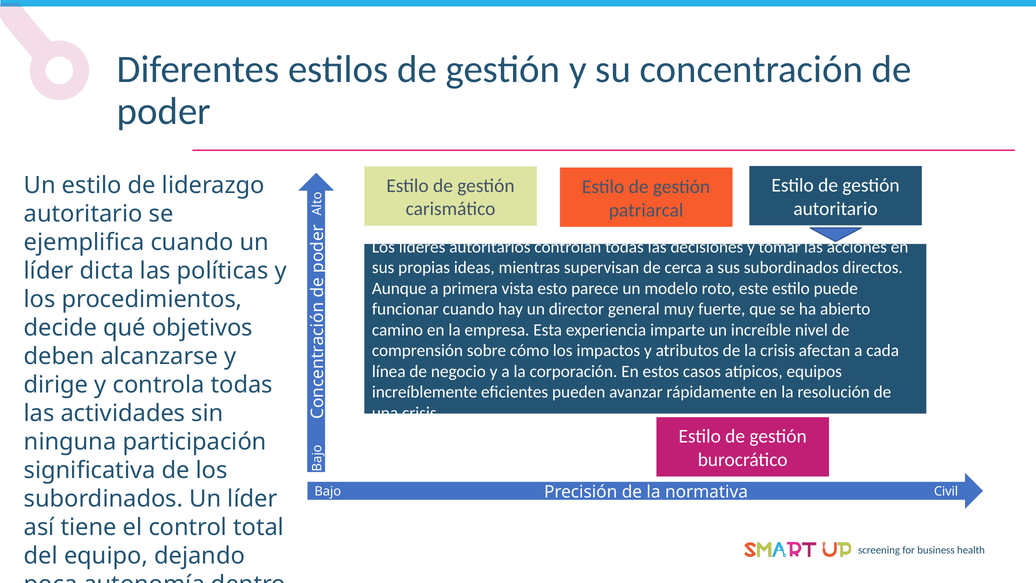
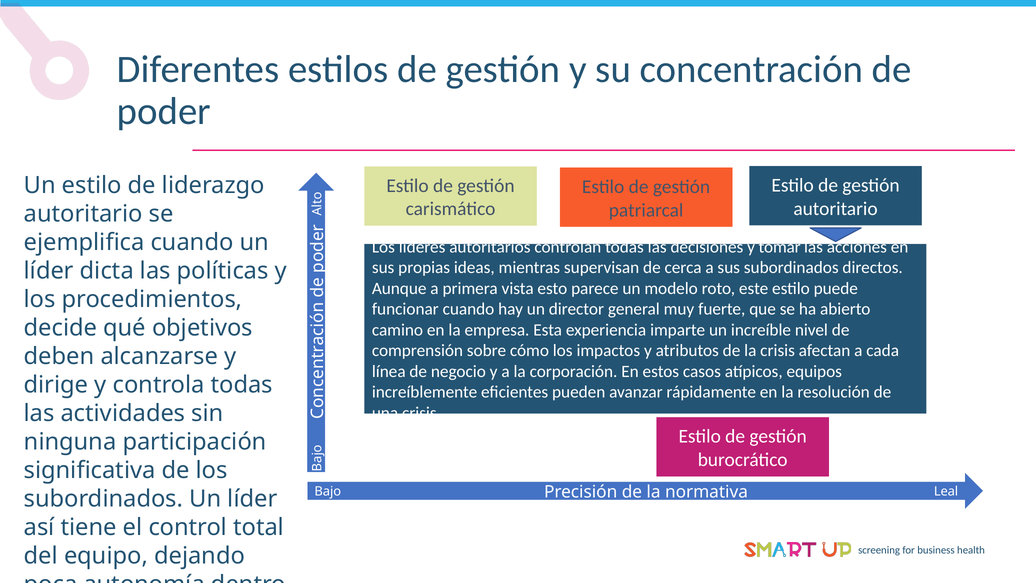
Civil: Civil -> Leal
